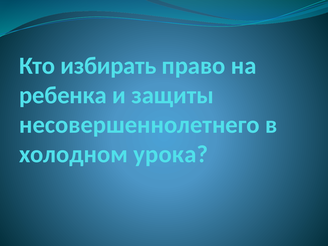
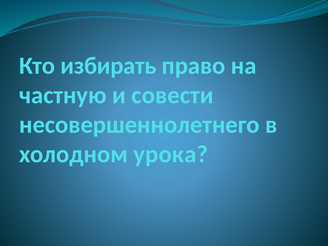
ребенка: ребенка -> частную
защиты: защиты -> совести
